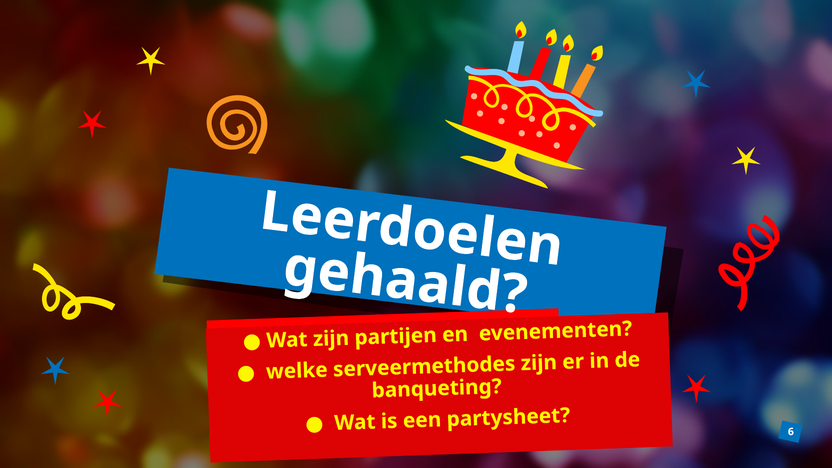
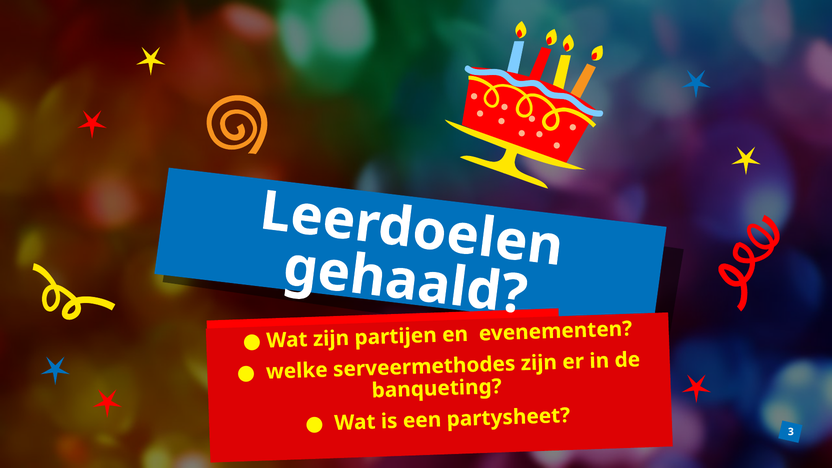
6: 6 -> 3
